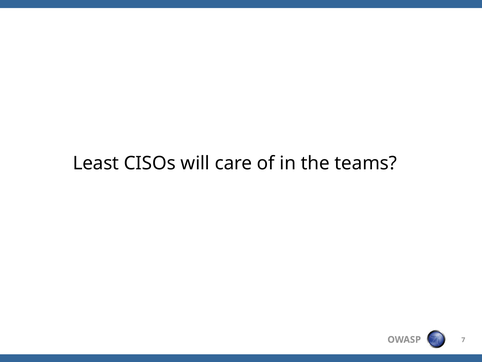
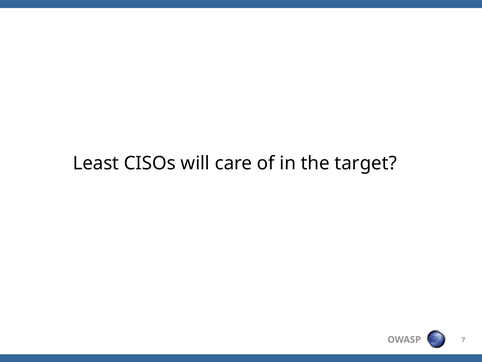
teams: teams -> target
